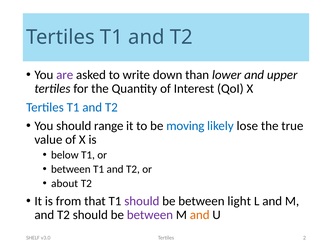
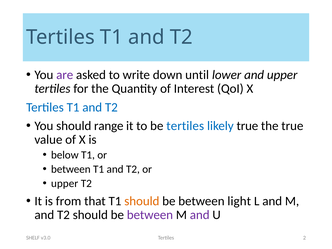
than: than -> until
be moving: moving -> tertiles
likely lose: lose -> true
about at (65, 183): about -> upper
should at (142, 201) colour: purple -> orange
and at (200, 215) colour: orange -> purple
